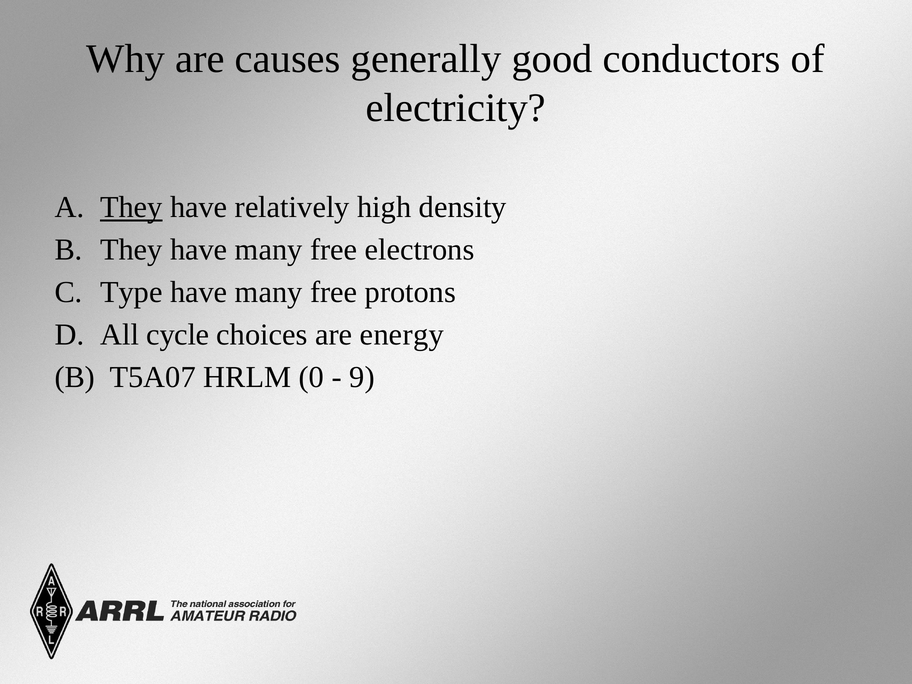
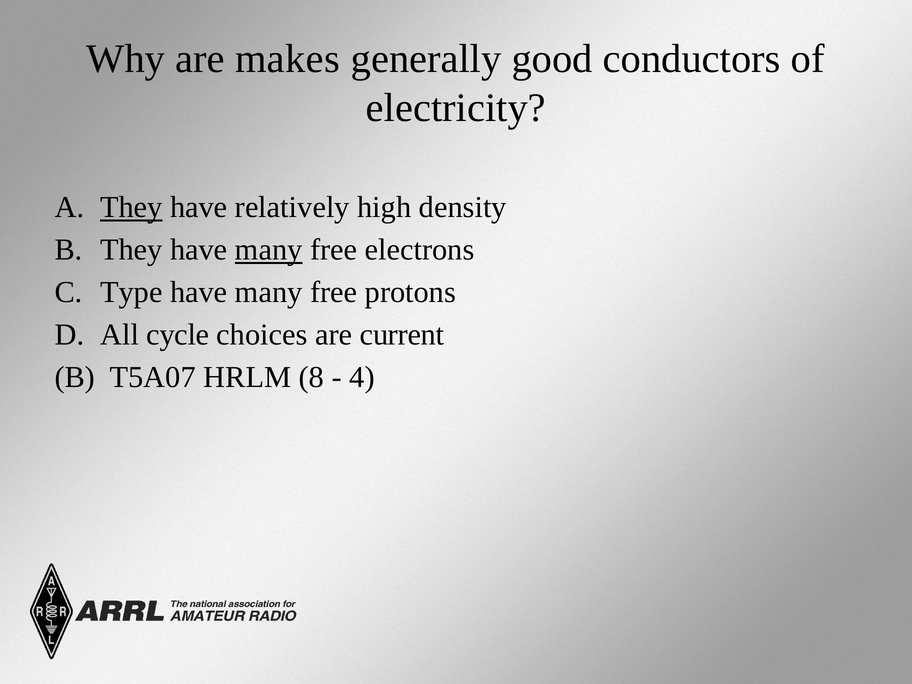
causes: causes -> makes
many at (269, 250) underline: none -> present
energy: energy -> current
0: 0 -> 8
9: 9 -> 4
